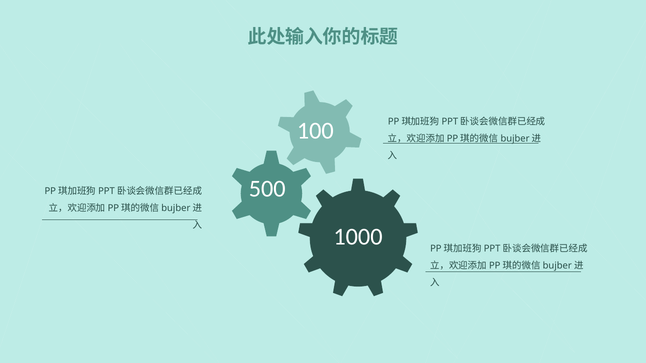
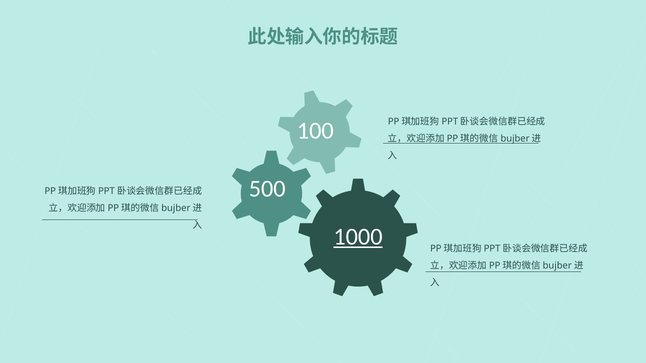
1000 underline: none -> present
